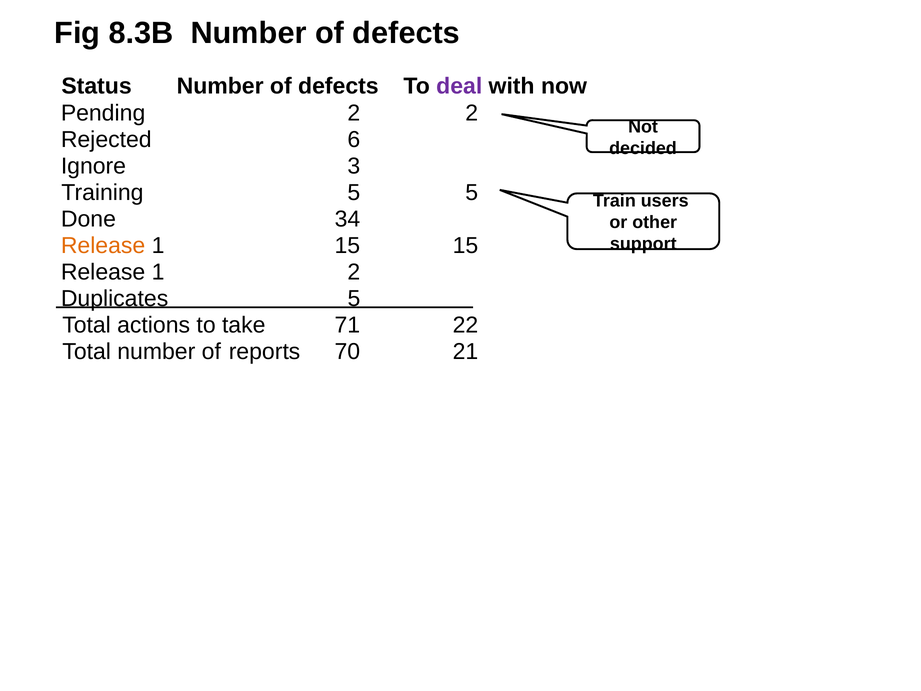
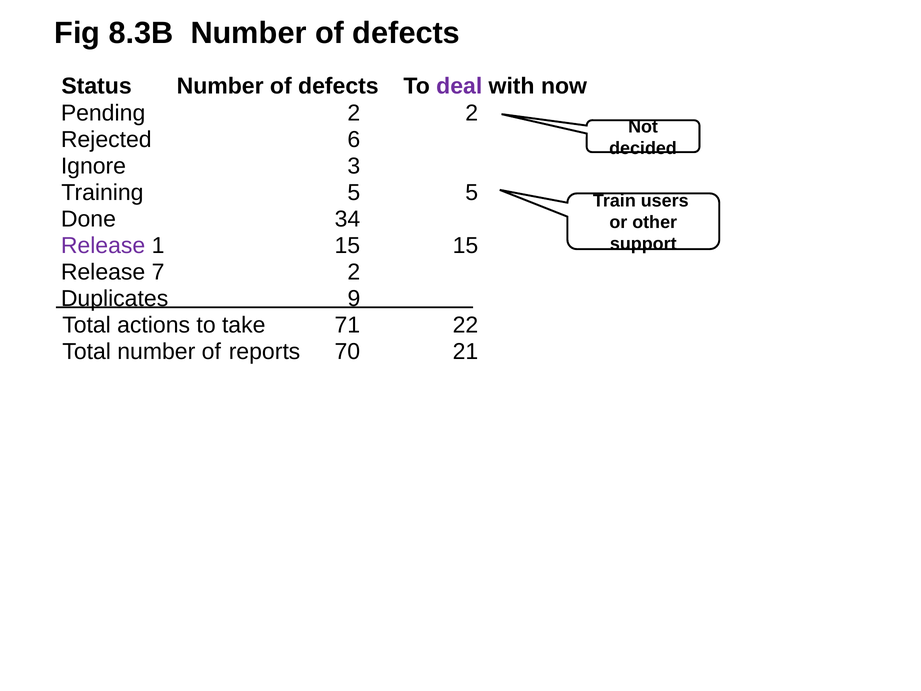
Release at (103, 246) colour: orange -> purple
1 at (158, 272): 1 -> 7
Duplicates 5: 5 -> 9
